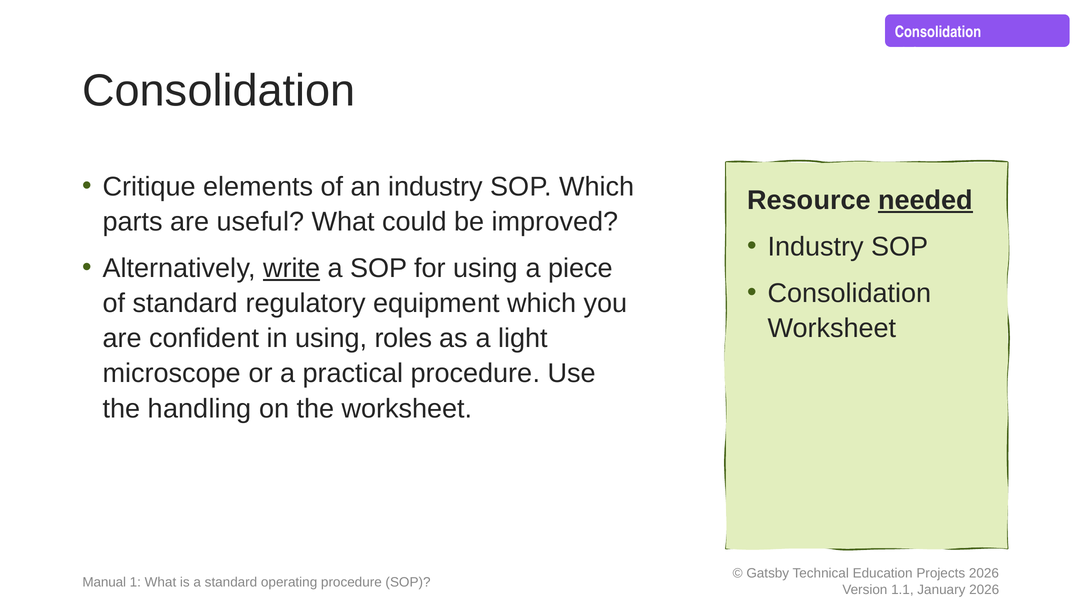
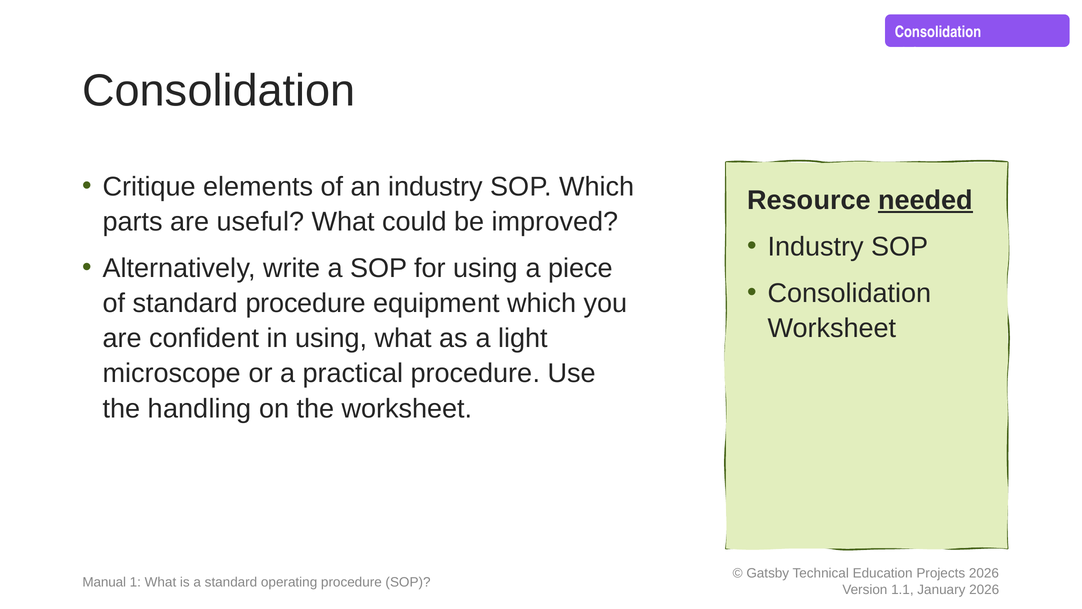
write underline: present -> none
standard regulatory: regulatory -> procedure
using roles: roles -> what
